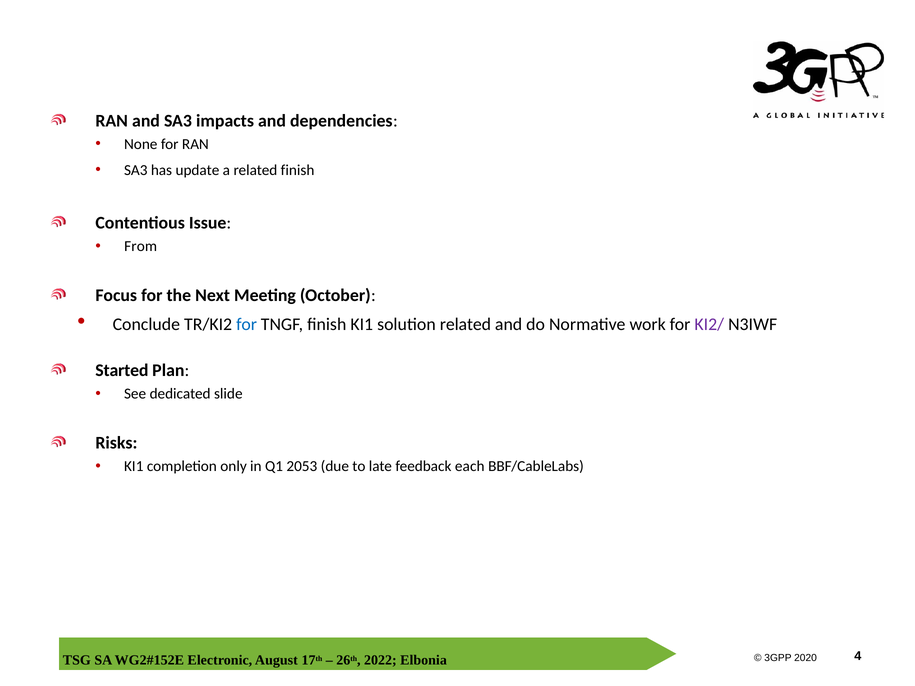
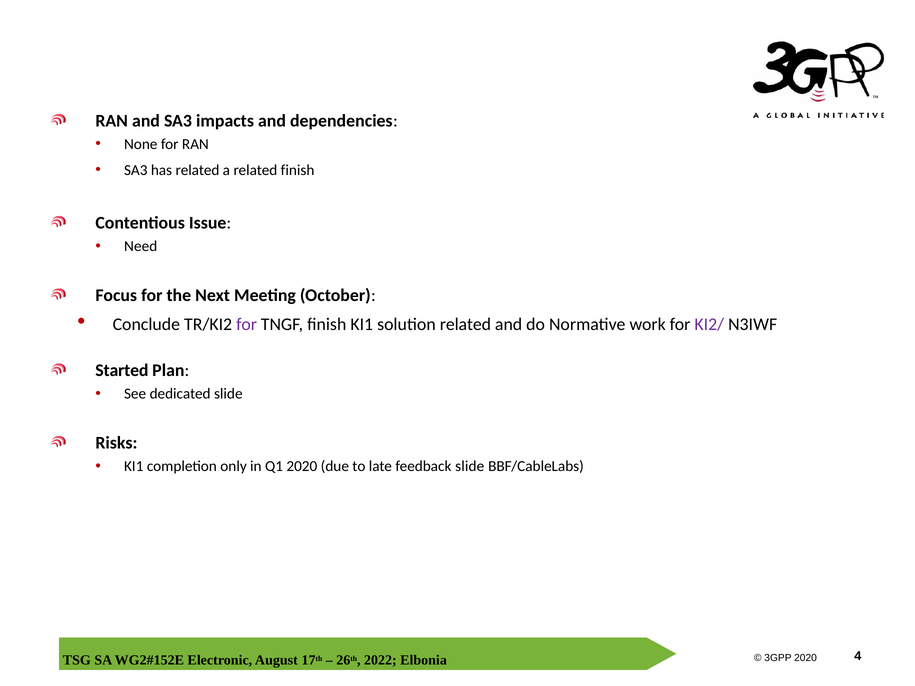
has update: update -> related
From: From -> Need
for at (247, 324) colour: blue -> purple
Q1 2053: 2053 -> 2020
feedback each: each -> slide
